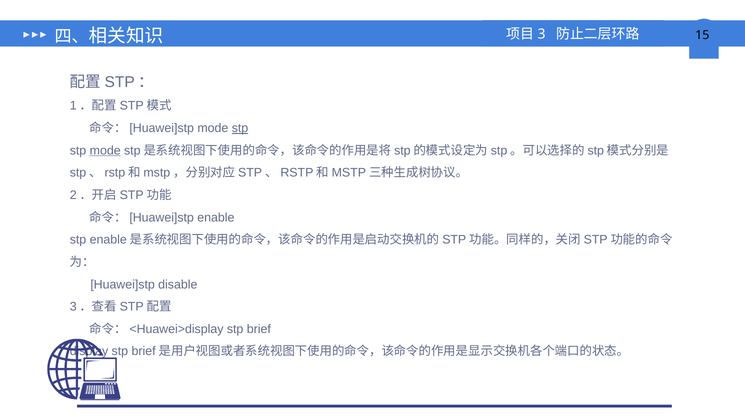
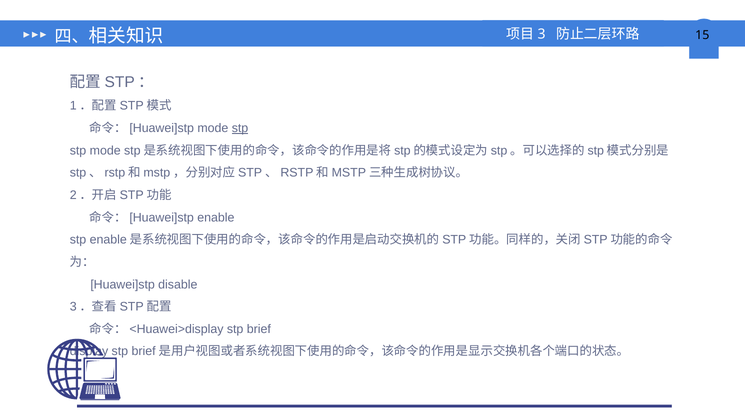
mode at (105, 150) underline: present -> none
